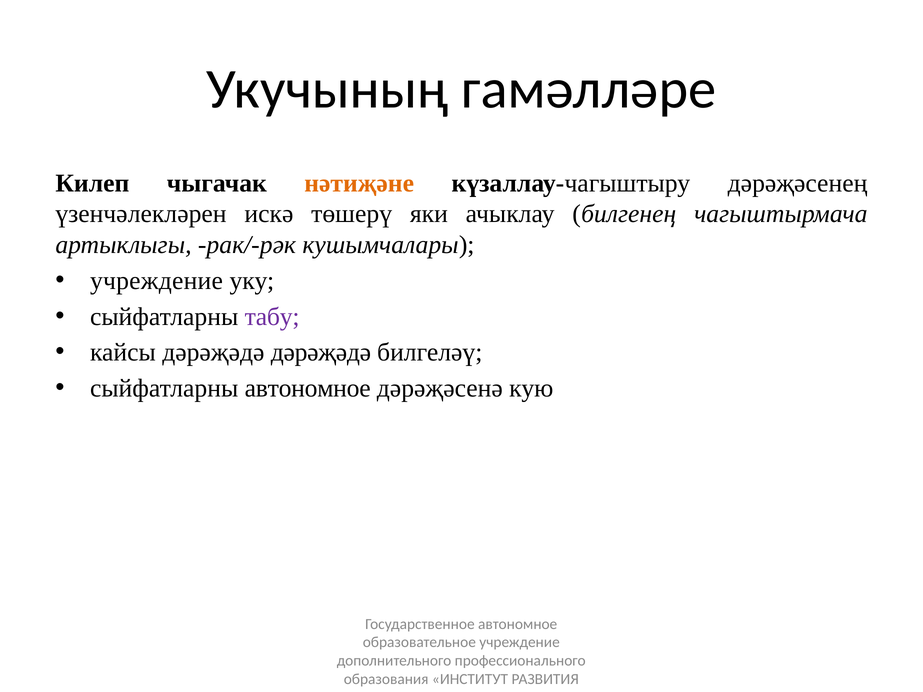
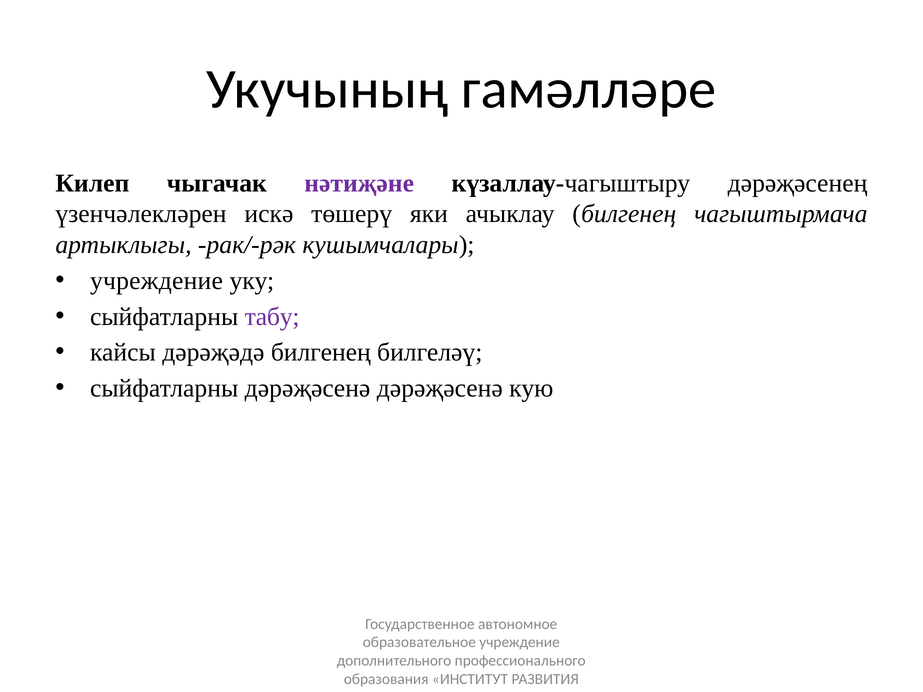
нәтиҗәне colour: orange -> purple
дәрәҗәдә дәрәҗәдә: дәрәҗәдә -> билгенең
сыйфатларны автономное: автономное -> дәрәҗәсенә
